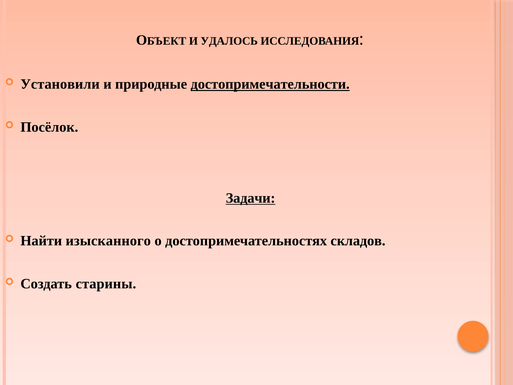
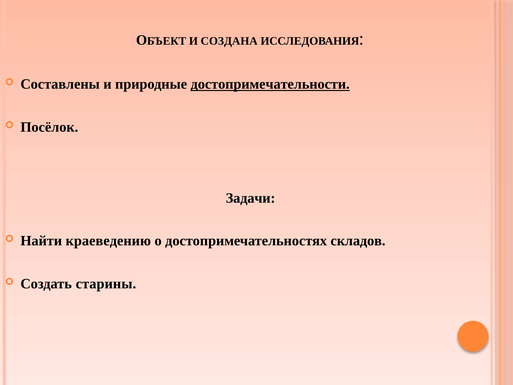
УДАЛОСЬ: УДАЛОСЬ -> СОЗДАНА
Установили: Установили -> Составлены
Задачи underline: present -> none
изысканного: изысканного -> краеведению
